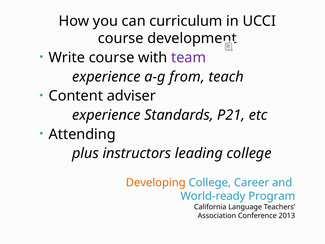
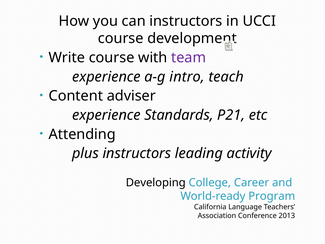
can curriculum: curriculum -> instructors
from: from -> intro
leading college: college -> activity
Developing colour: orange -> black
